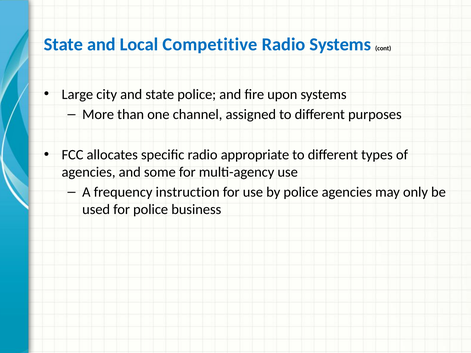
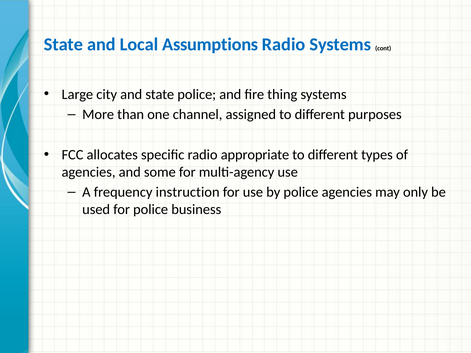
Competitive: Competitive -> Assumptions
upon: upon -> thing
